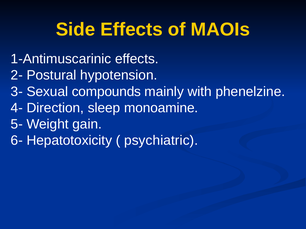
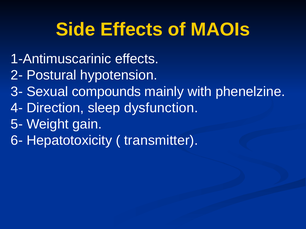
monoamine: monoamine -> dysfunction
psychiatric: psychiatric -> transmitter
